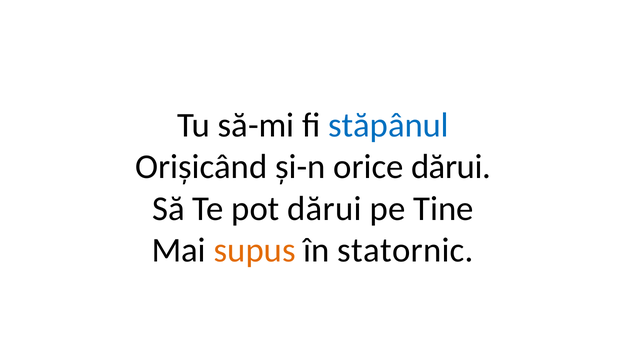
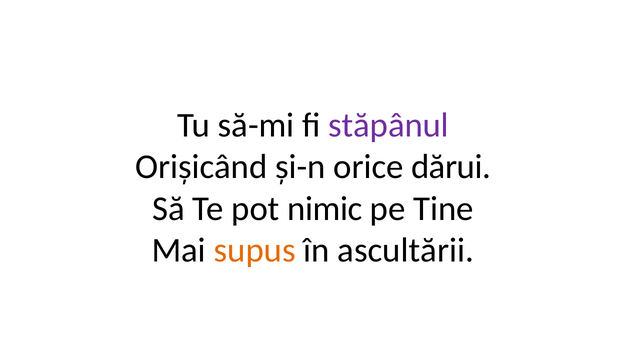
stăpânul colour: blue -> purple
pot dărui: dărui -> nimic
statornic: statornic -> ascultării
